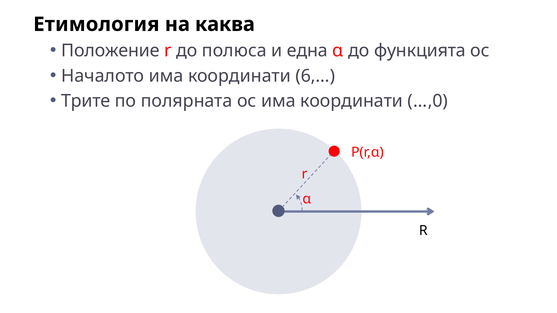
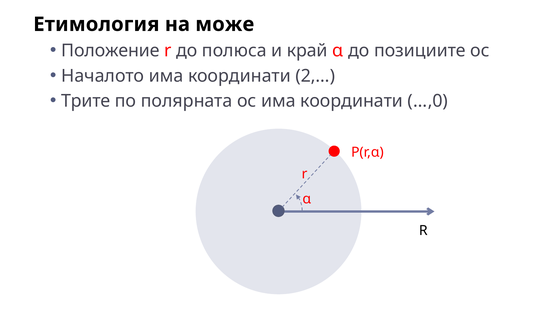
каква: каква -> може
една: една -> край
функцията: функцията -> позициите
6,…: 6,… -> 2,…
